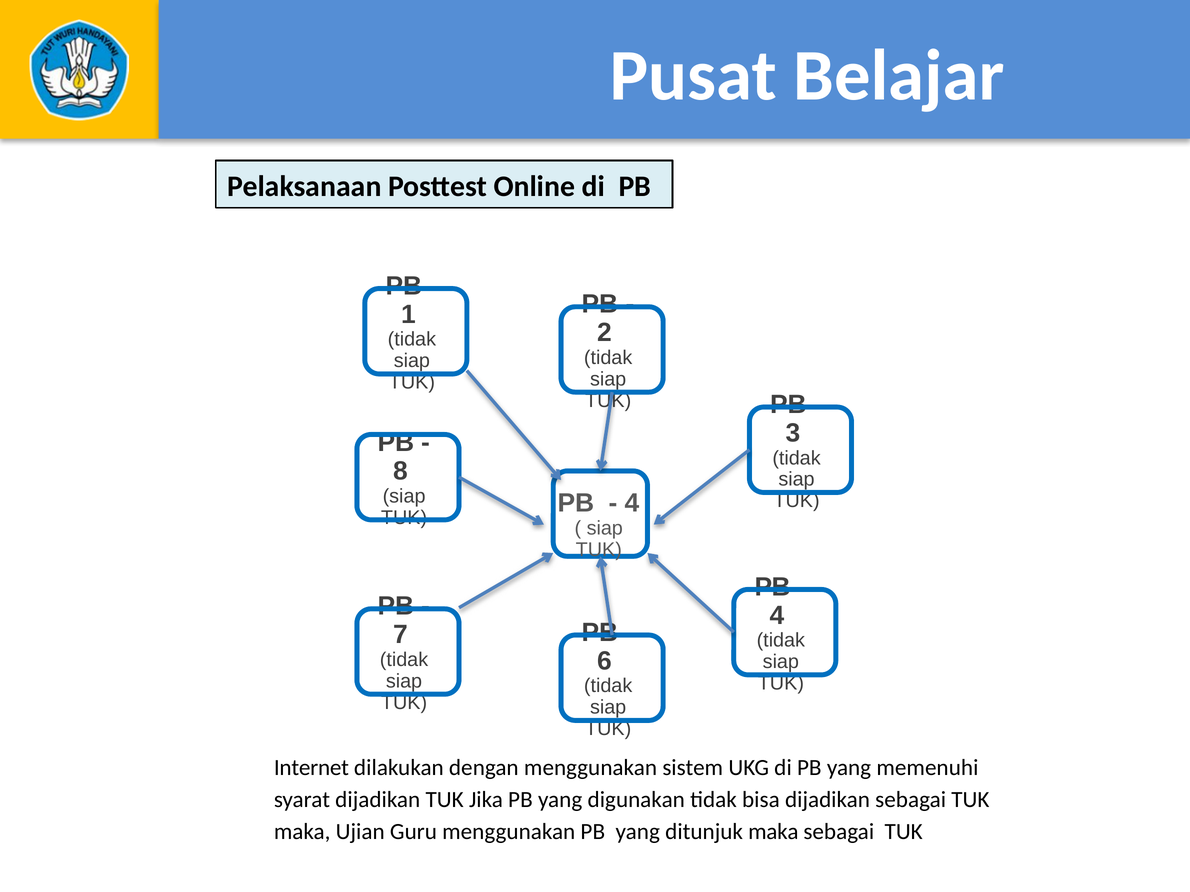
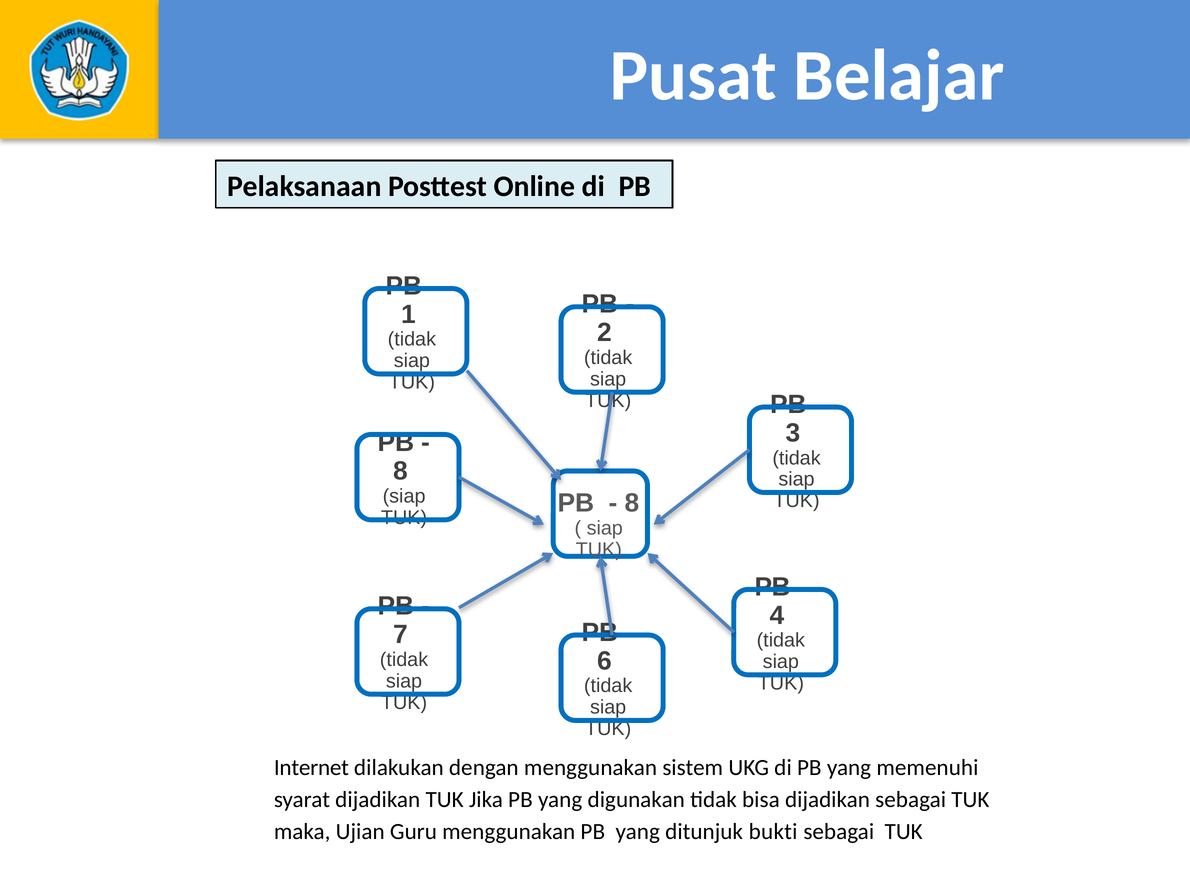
4 at (632, 503): 4 -> 8
ditunjuk maka: maka -> bukti
